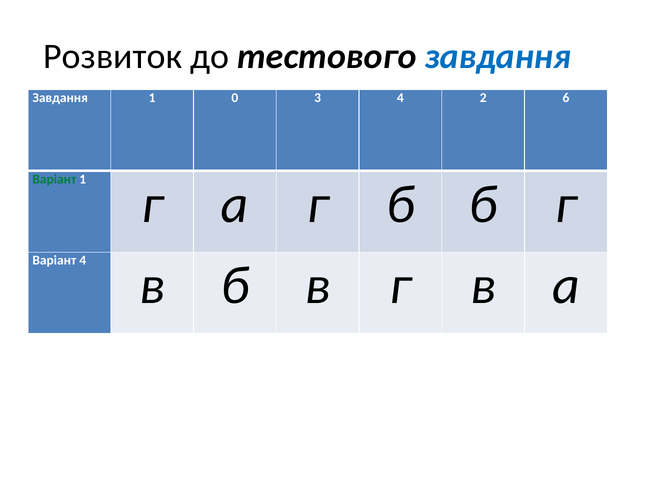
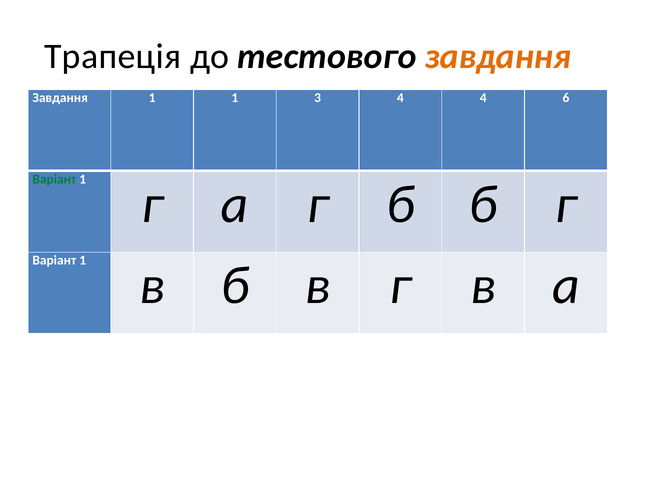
Розвиток: Розвиток -> Трапеція
завдання at (498, 57) colour: blue -> orange
1 0: 0 -> 1
4 2: 2 -> 4
4 at (83, 261): 4 -> 1
